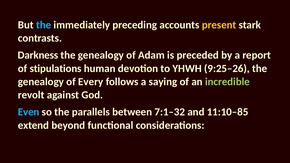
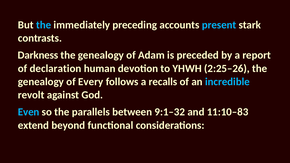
present colour: yellow -> light blue
stipulations: stipulations -> declaration
9:25–26: 9:25–26 -> 2:25–26
saying: saying -> recalls
incredible colour: light green -> light blue
7:1–32: 7:1–32 -> 9:1–32
11:10–85: 11:10–85 -> 11:10–83
